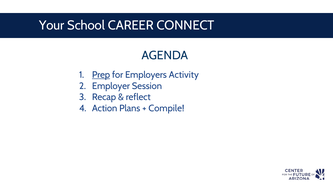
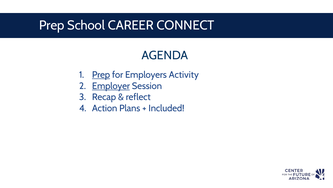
Your at (52, 25): Your -> Prep
Employer underline: none -> present
Compile: Compile -> Included
